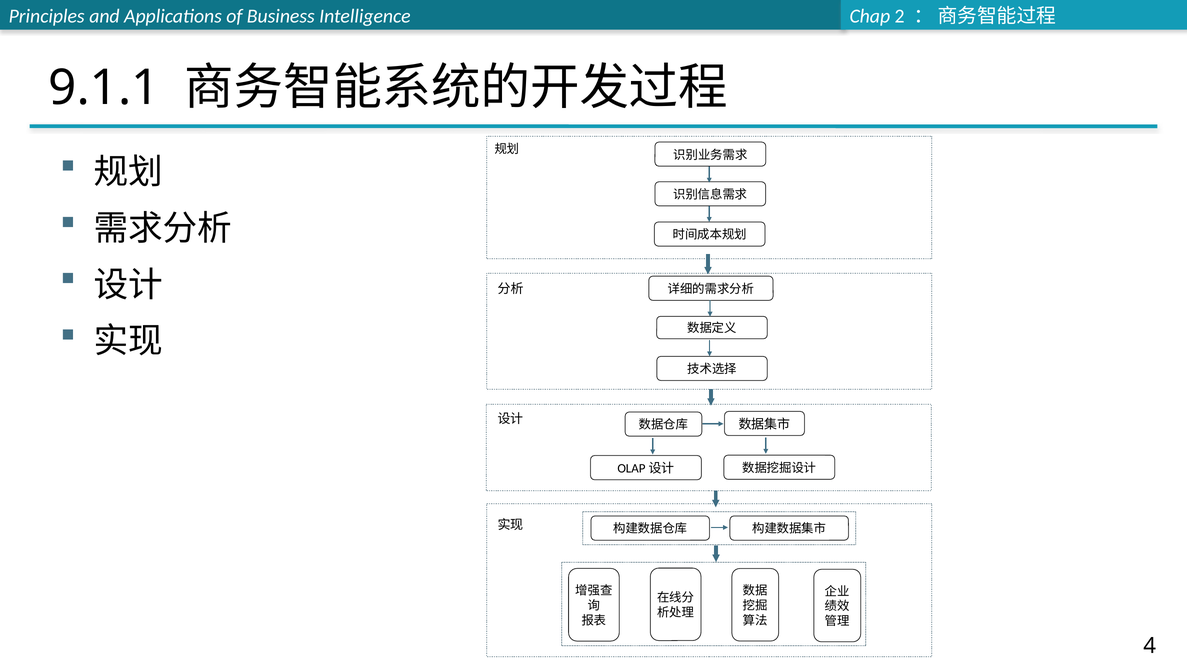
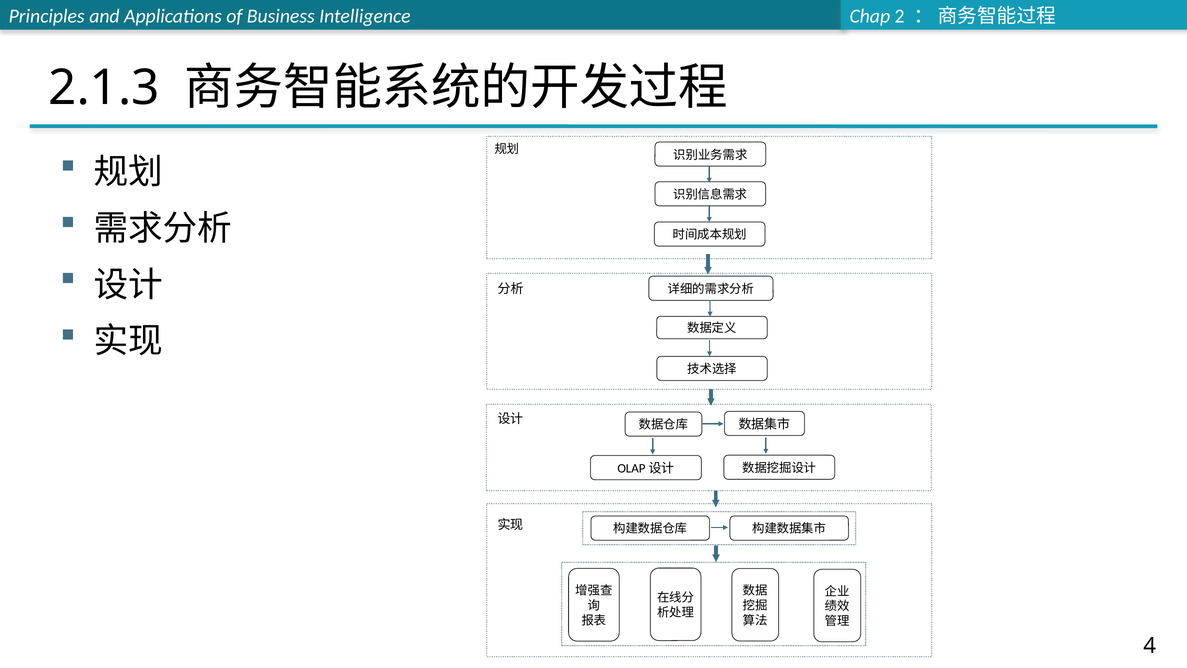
9.1.1: 9.1.1 -> 2.1.3
